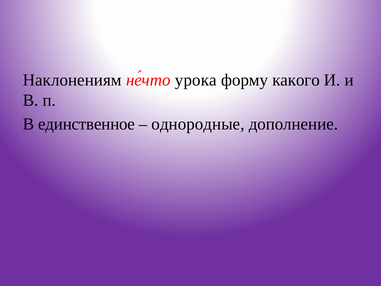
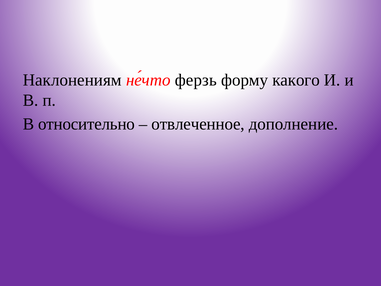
урока: урока -> ферзь
единственное: единственное -> относительно
однородные: однородные -> отвлеченное
